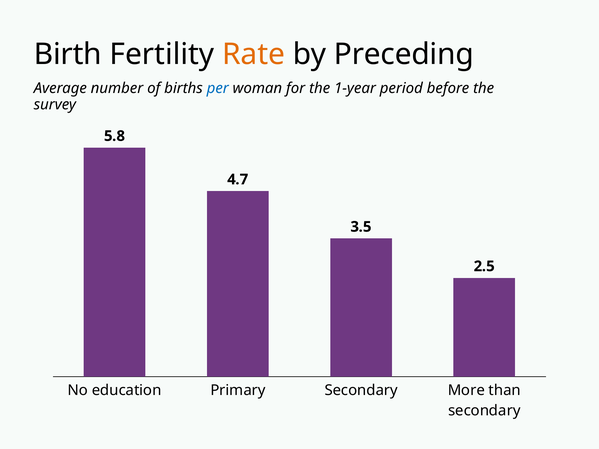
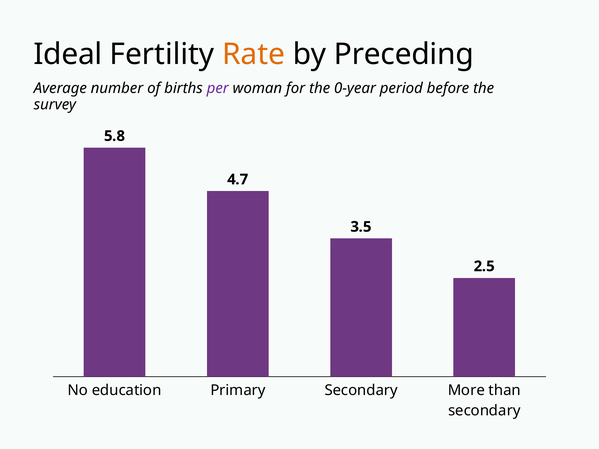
Birth: Birth -> Ideal
per colour: blue -> purple
1-year: 1-year -> 0-year
